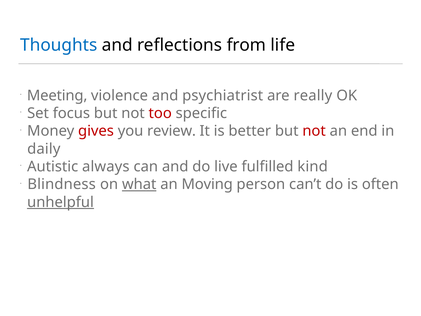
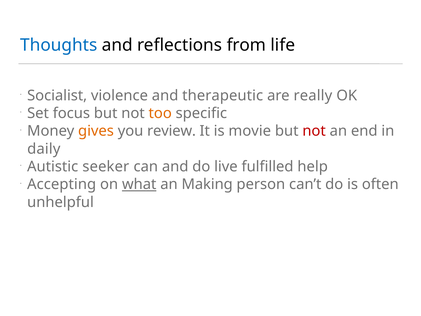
Meeting: Meeting -> Socialist
psychiatrist: psychiatrist -> therapeutic
too colour: red -> orange
gives colour: red -> orange
better: better -> movie
always: always -> seeker
kind: kind -> help
Blindness: Blindness -> Accepting
Moving: Moving -> Making
unhelpful underline: present -> none
